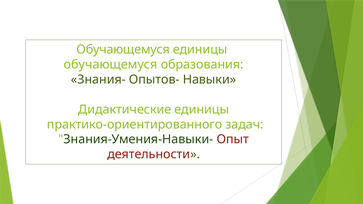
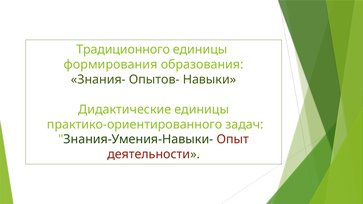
Обучающемуся at (123, 50): Обучающемуся -> Традиционного
обучающемуся at (111, 65): обучающемуся -> формирования
